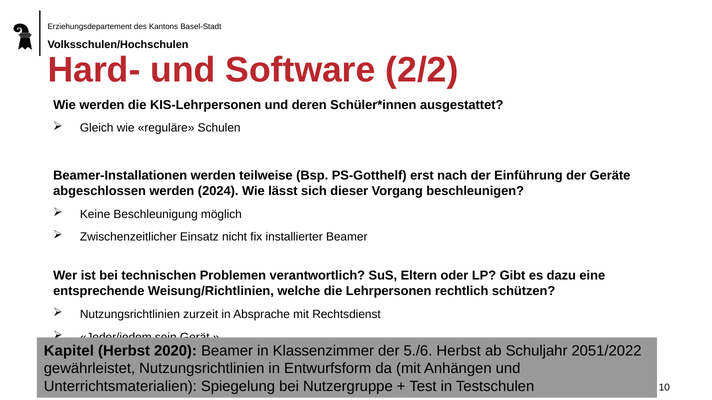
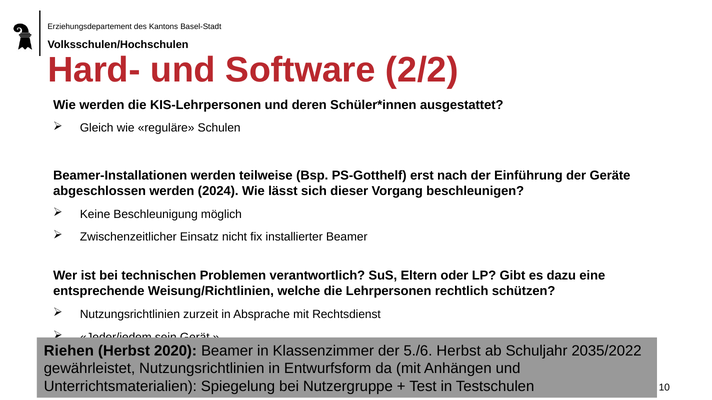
Kapitel: Kapitel -> Riehen
2051/2022: 2051/2022 -> 2035/2022
